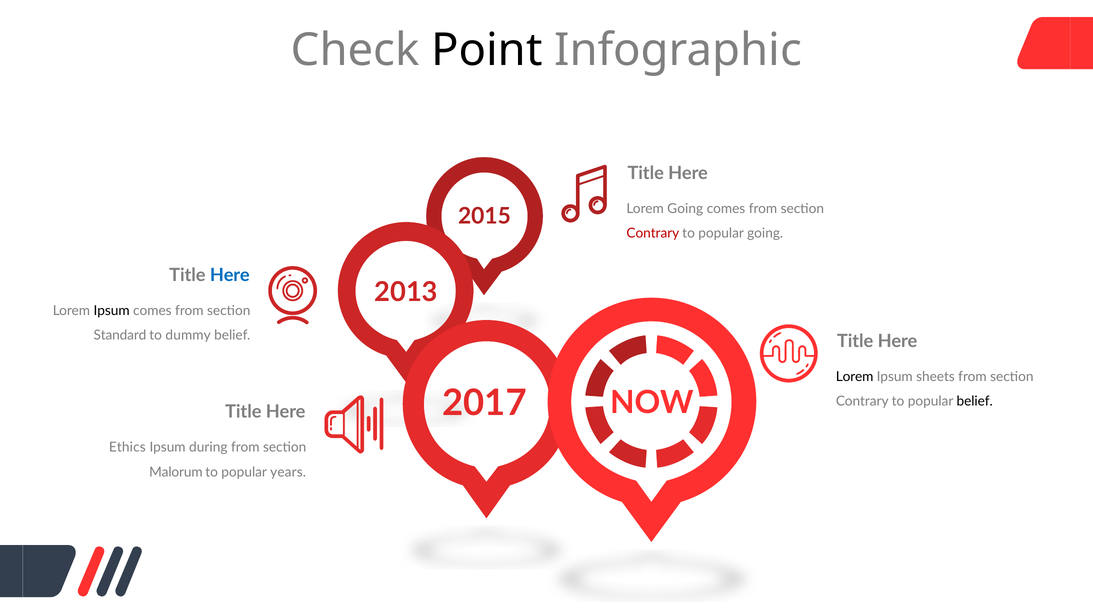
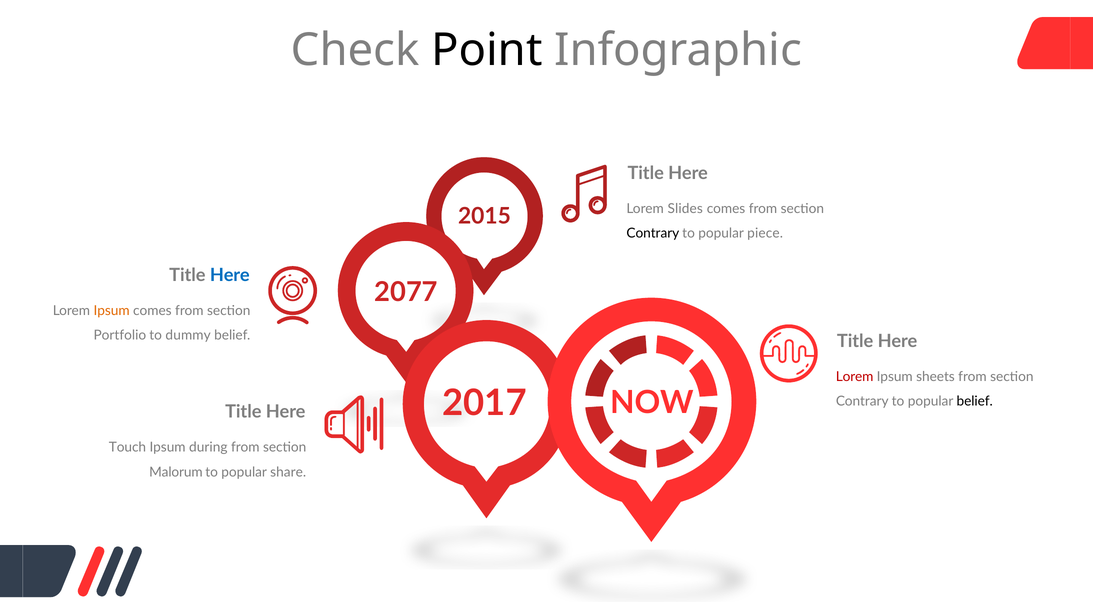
Lorem Going: Going -> Slides
Contrary at (653, 233) colour: red -> black
popular going: going -> piece
2013: 2013 -> 2077
Ipsum at (112, 311) colour: black -> orange
Standard: Standard -> Portfolio
Lorem at (855, 377) colour: black -> red
Ethics: Ethics -> Touch
years: years -> share
